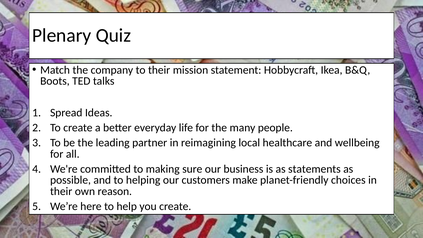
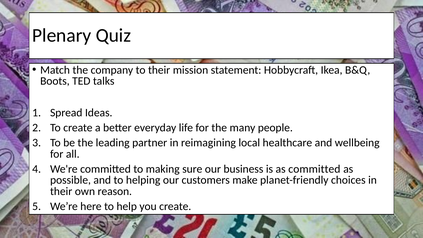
as statements: statements -> committed
